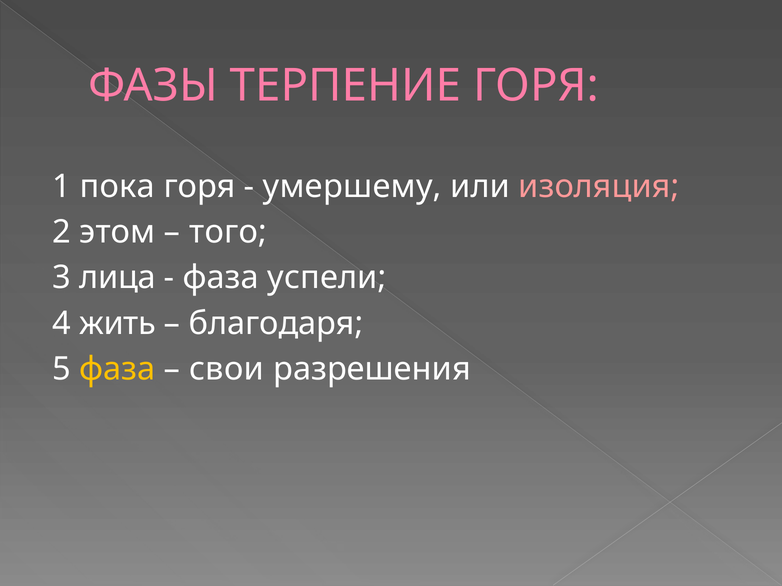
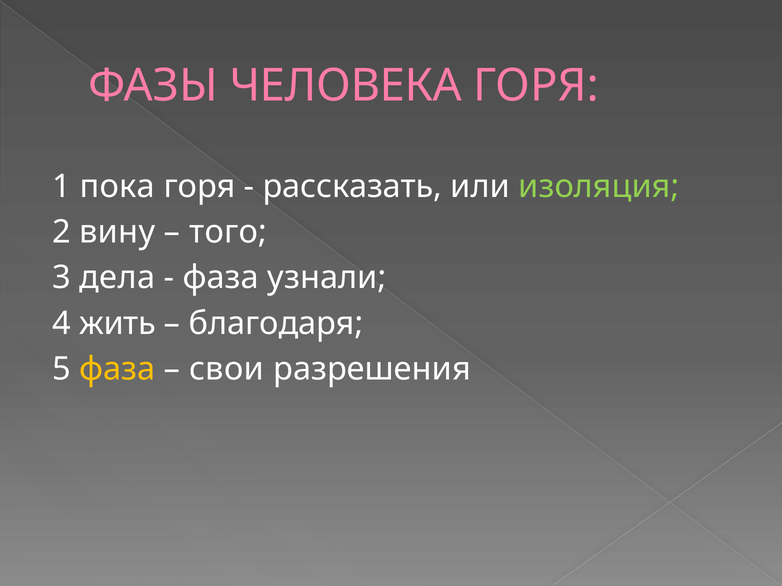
ТЕРПЕНИЕ: ТЕРПЕНИЕ -> ЧЕЛОВЕКА
умершему: умершему -> рассказать
изоляция colour: pink -> light green
этом: этом -> вину
лица: лица -> дела
успели: успели -> узнали
